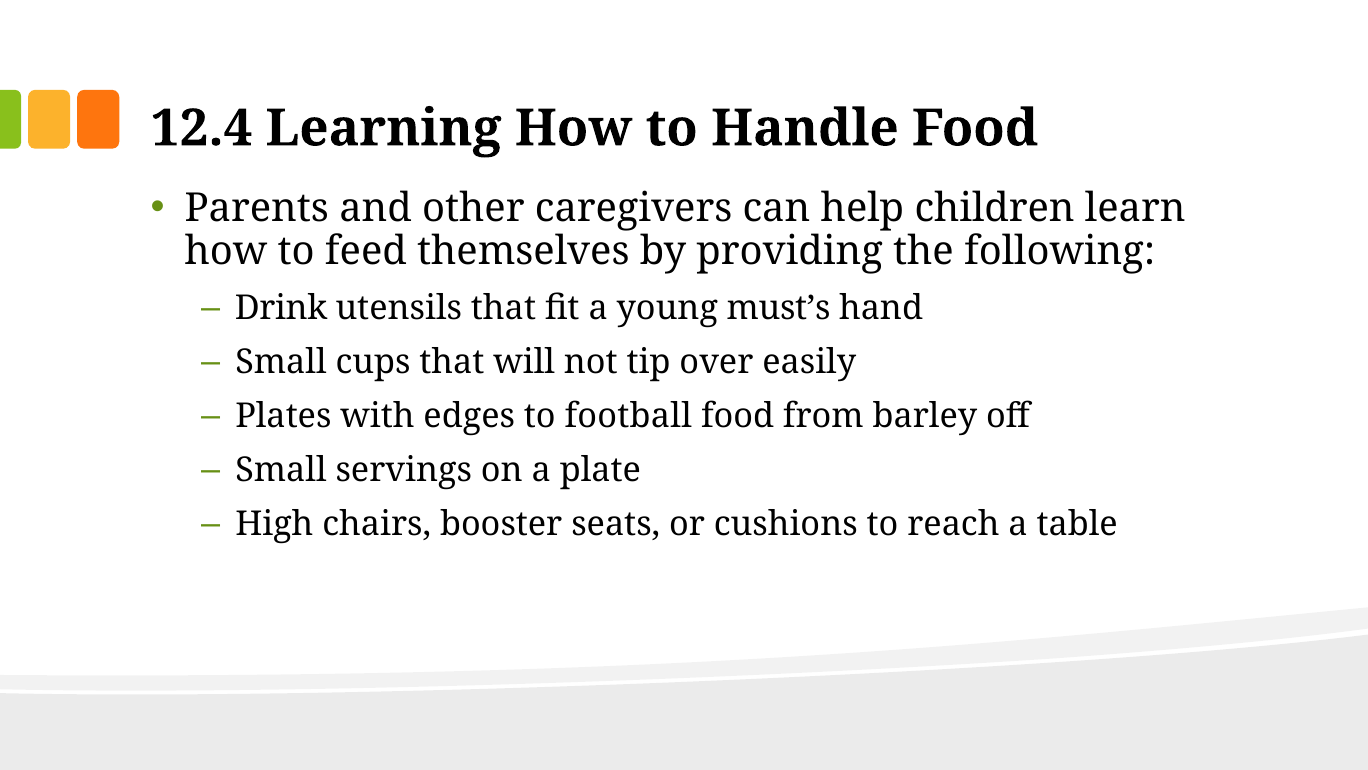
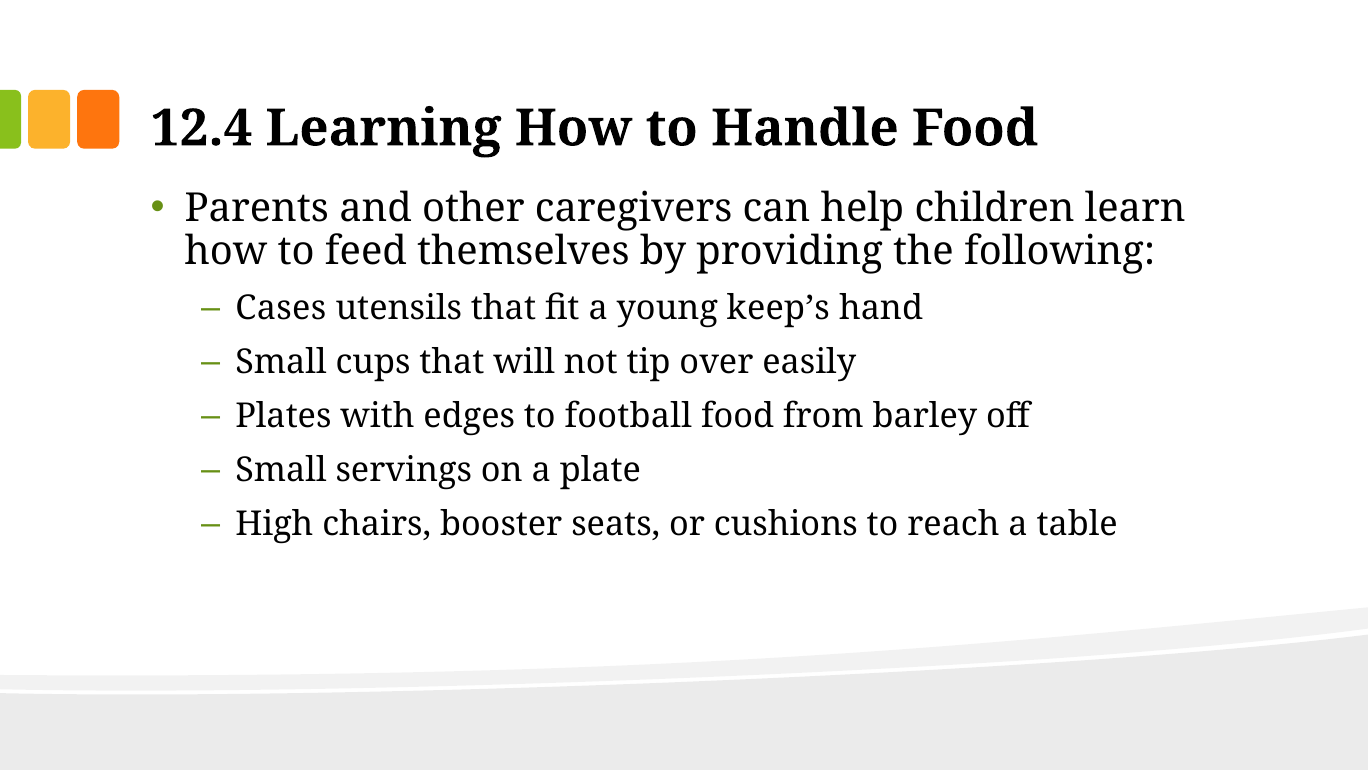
Drink: Drink -> Cases
must’s: must’s -> keep’s
